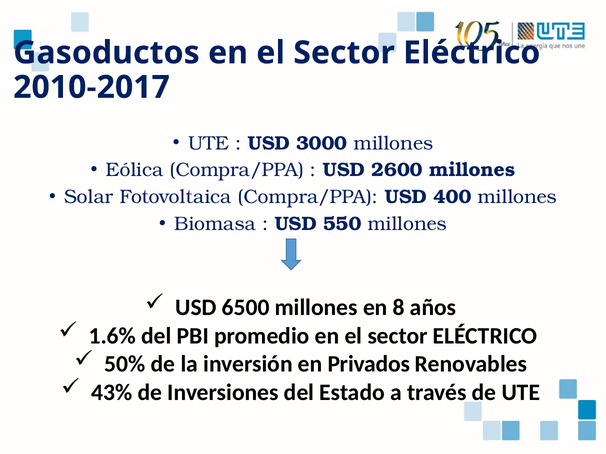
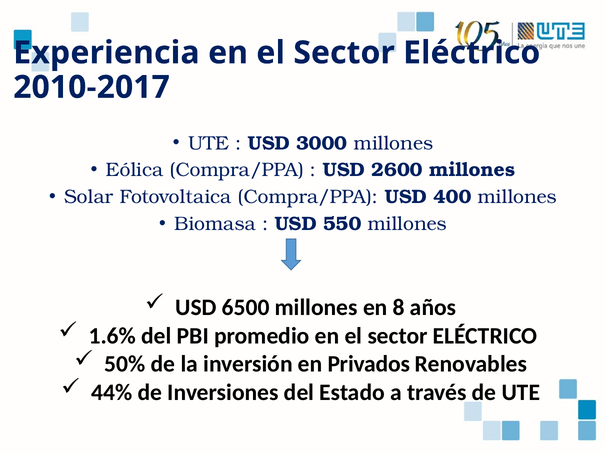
Gasoductos: Gasoductos -> Experiencia
43%: 43% -> 44%
